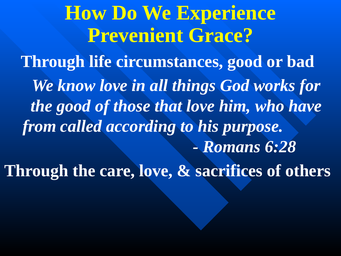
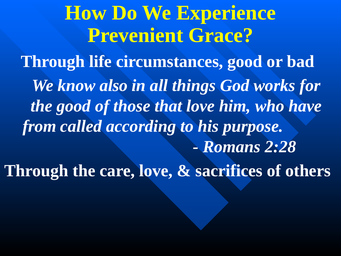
know love: love -> also
6:28: 6:28 -> 2:28
